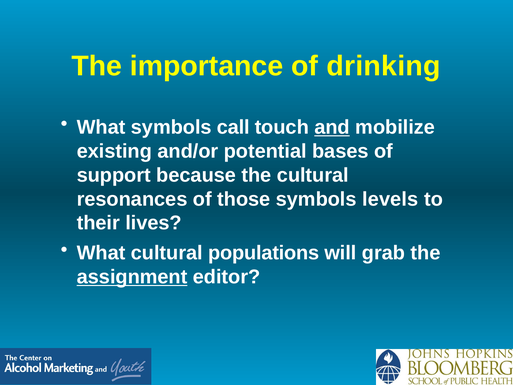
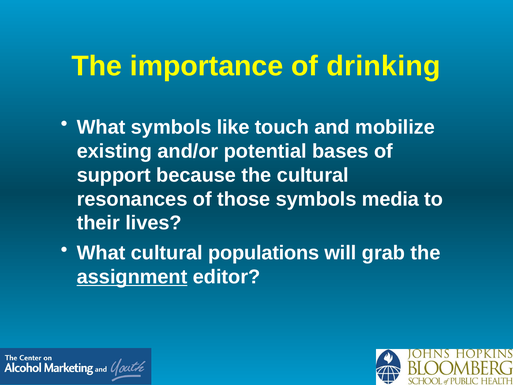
call: call -> like
and underline: present -> none
levels: levels -> media
